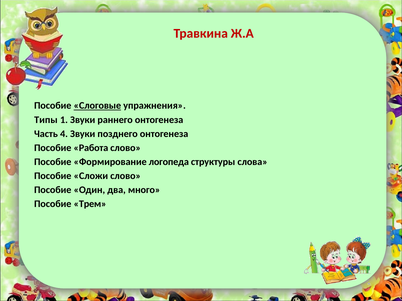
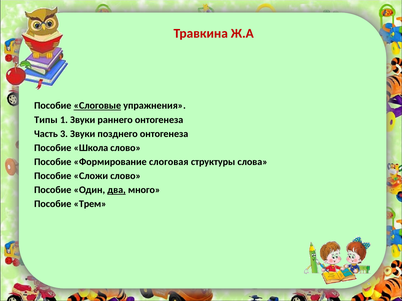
4: 4 -> 3
Работа: Работа -> Школа
логопеда: логопеда -> слоговая
два underline: none -> present
